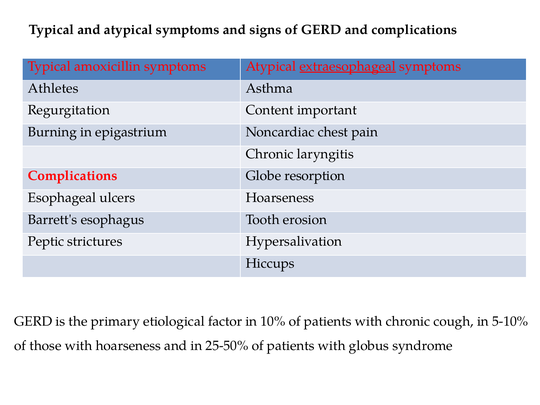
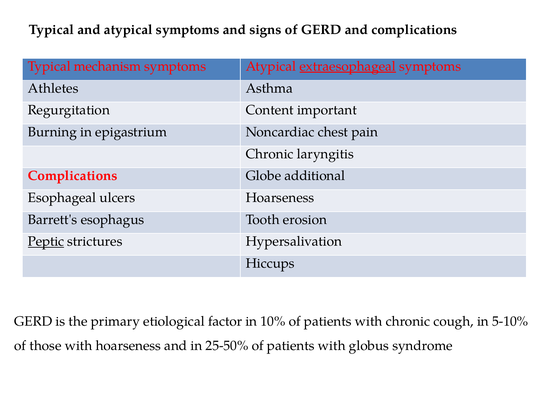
amoxicillin: amoxicillin -> mechanism
resorption: resorption -> additional
Peptic underline: none -> present
